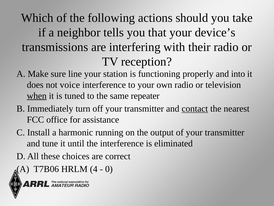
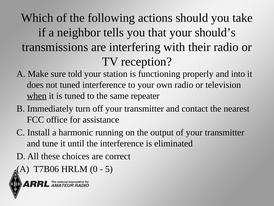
device’s: device’s -> should’s
line: line -> told
not voice: voice -> tuned
contact underline: present -> none
4: 4 -> 0
0: 0 -> 5
